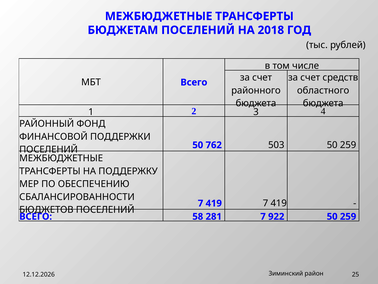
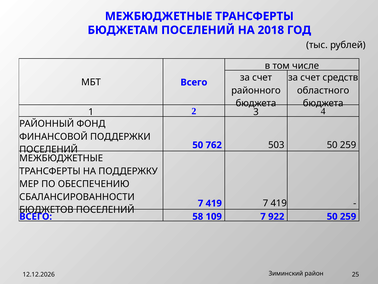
281: 281 -> 109
